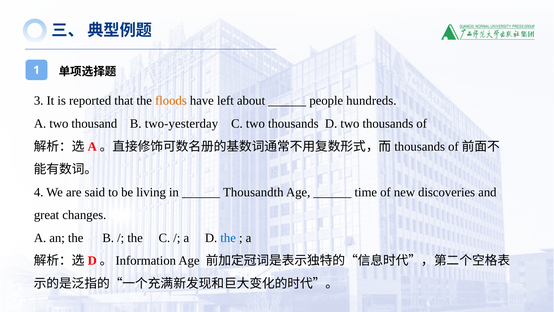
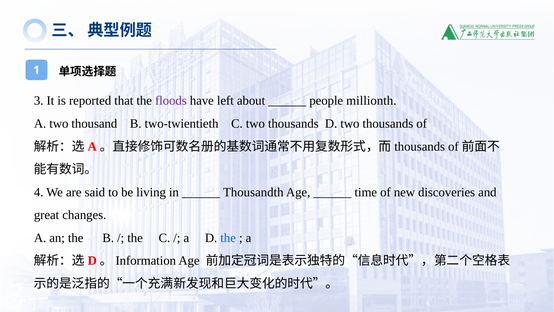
floods colour: orange -> purple
hundreds: hundreds -> millionth
two-yesterday: two-yesterday -> two-twientieth
